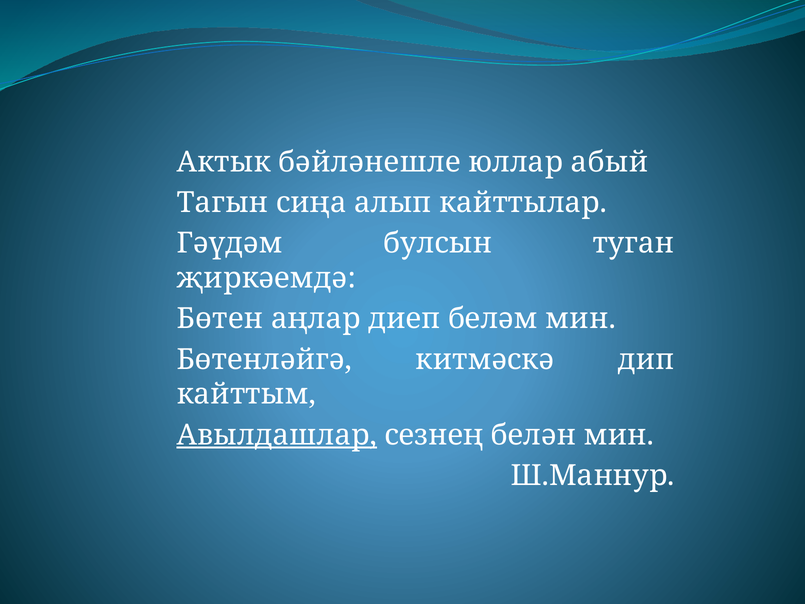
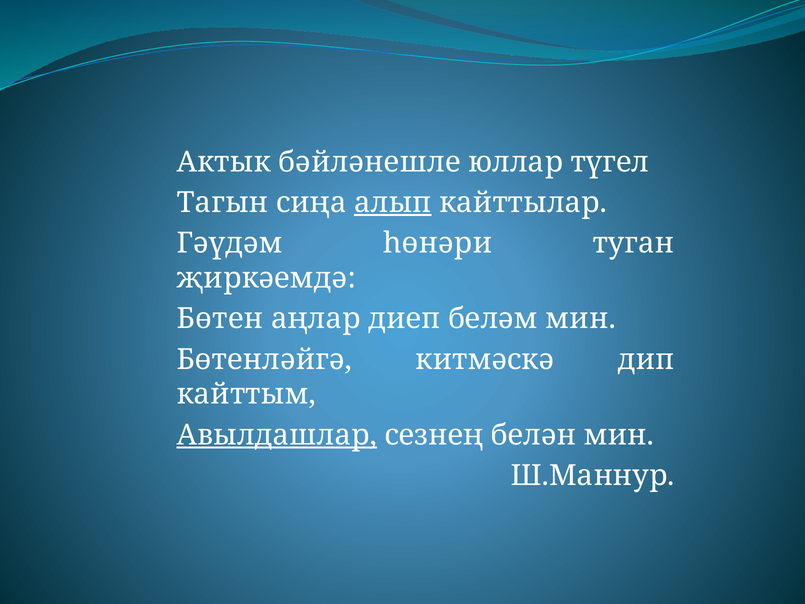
абый: абый -> түгел
алып underline: none -> present
булсын: булсын -> һөнәри
